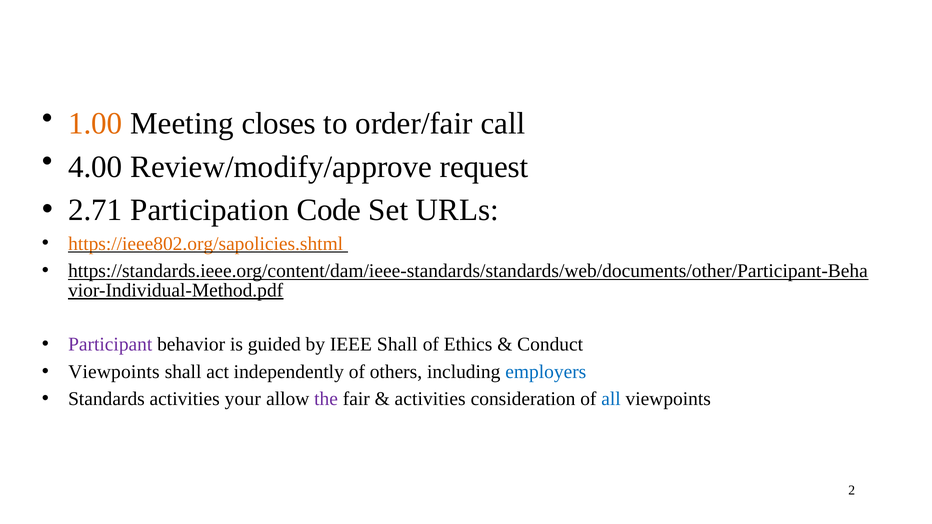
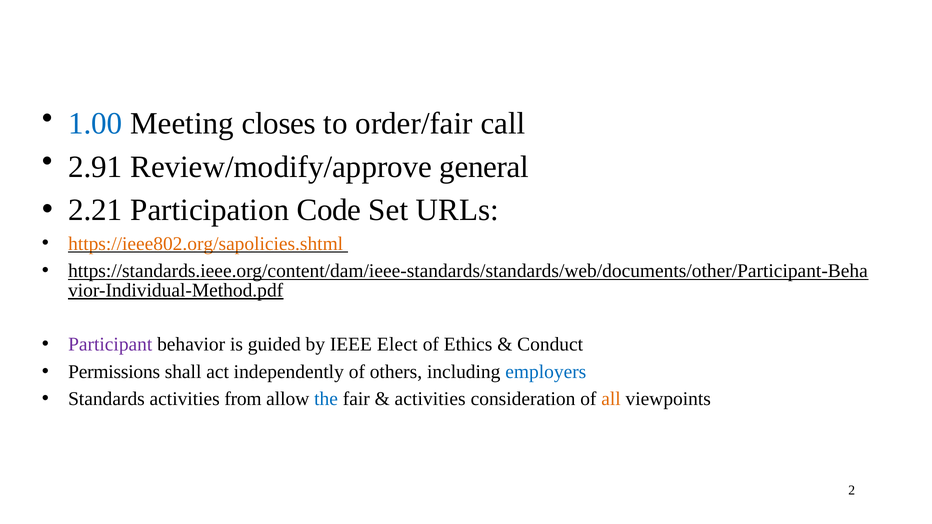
1.00 colour: orange -> blue
4.00: 4.00 -> 2.91
request: request -> general
2.71: 2.71 -> 2.21
IEEE Shall: Shall -> Elect
Viewpoints at (114, 372): Viewpoints -> Permissions
your: your -> from
the colour: purple -> blue
all colour: blue -> orange
